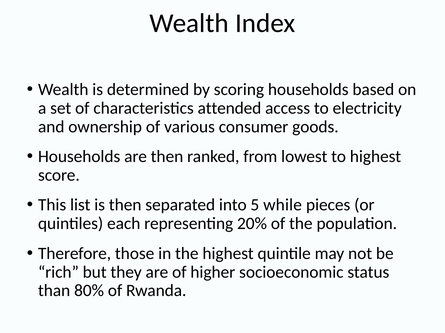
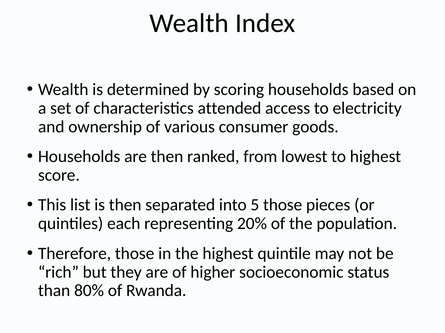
5 while: while -> those
